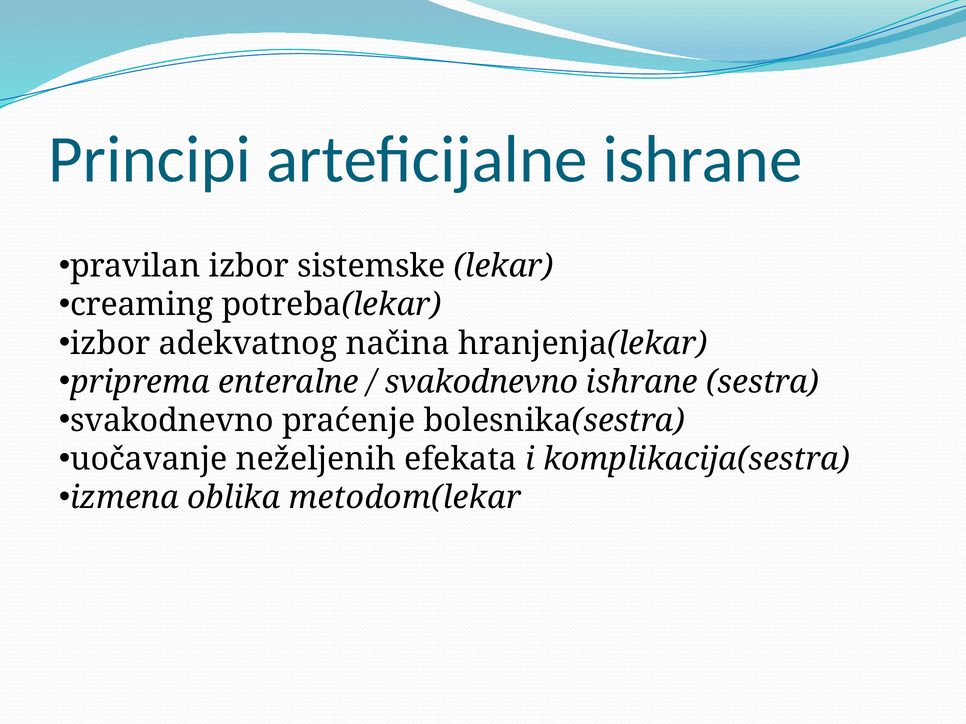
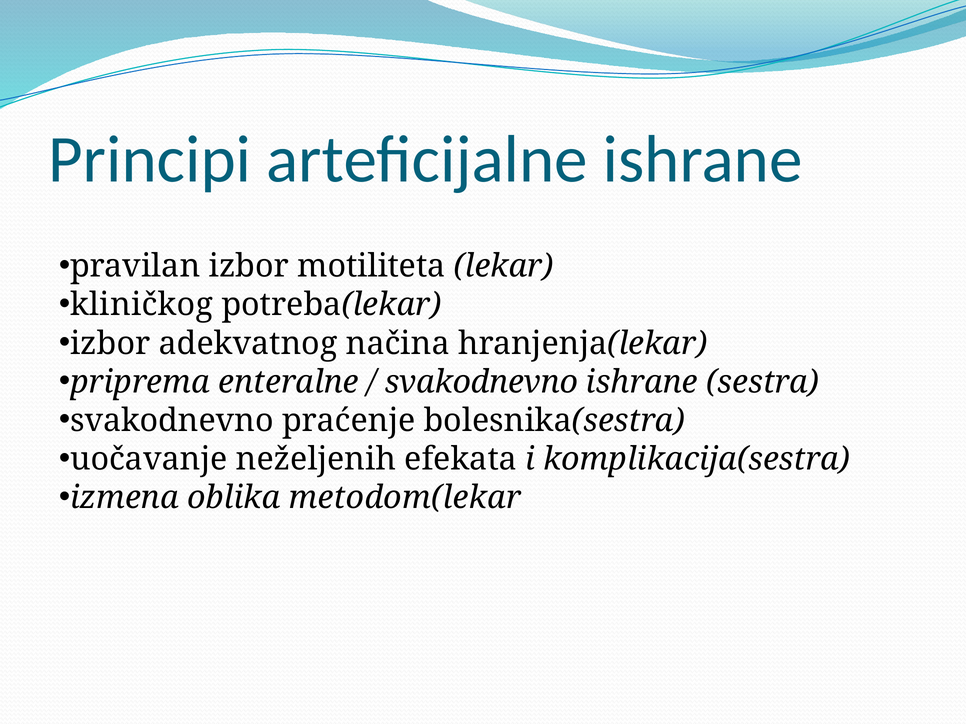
sistemske: sistemske -> motiliteta
creaming: creaming -> kliničkog
